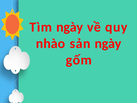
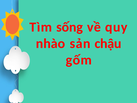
Tìm ngày: ngày -> sống
sản ngày: ngày -> chậu
